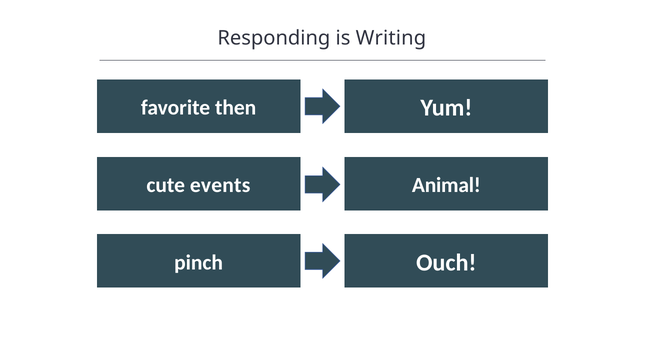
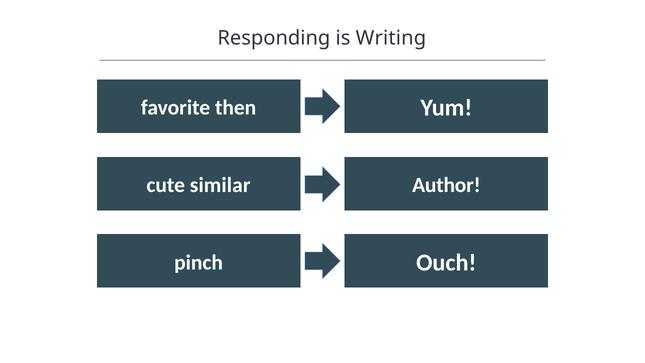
events: events -> similar
Animal: Animal -> Author
